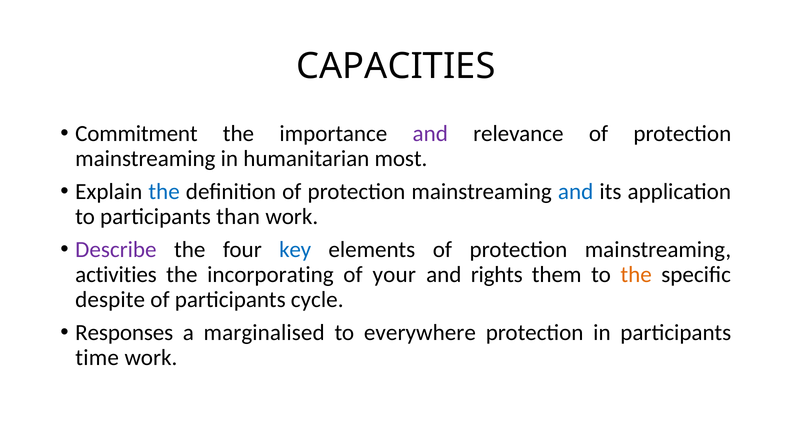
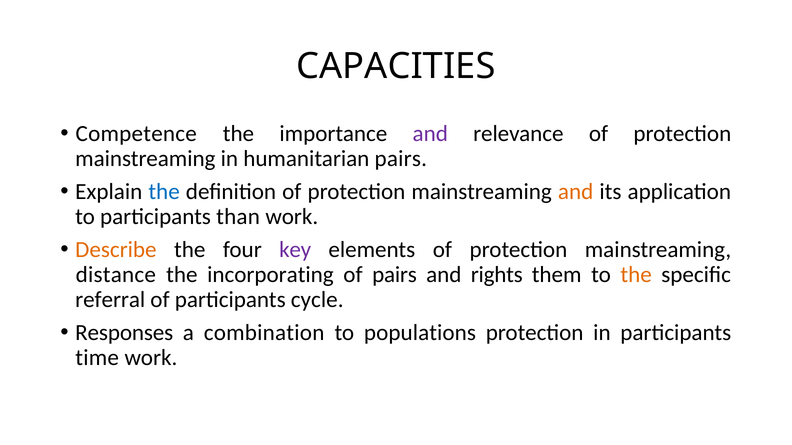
Commitment: Commitment -> Competence
humanitarian most: most -> pairs
and at (576, 192) colour: blue -> orange
Describe colour: purple -> orange
key colour: blue -> purple
activities: activities -> distance
of your: your -> pairs
despite: despite -> referral
marginalised: marginalised -> combination
everywhere: everywhere -> populations
